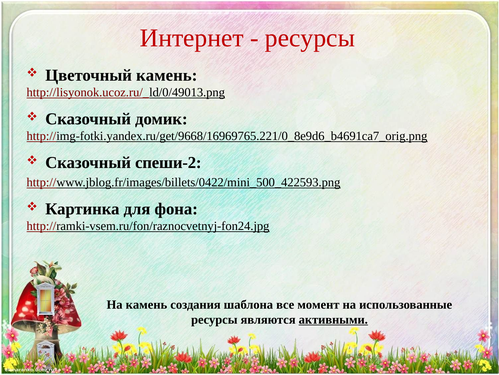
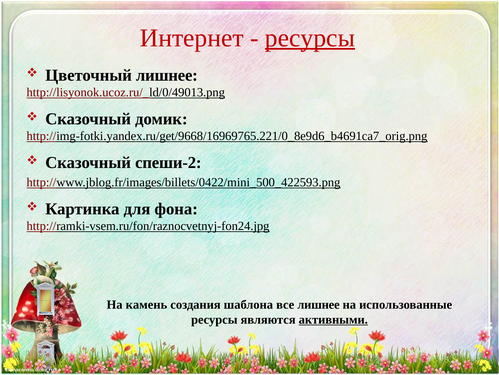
ресурсы at (310, 38) underline: none -> present
Цветочный камень: камень -> лишнее
все момент: момент -> лишнее
